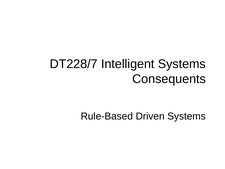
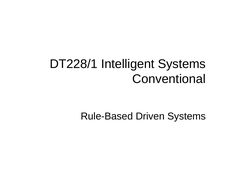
DT228/7: DT228/7 -> DT228/1
Consequents: Consequents -> Conventional
